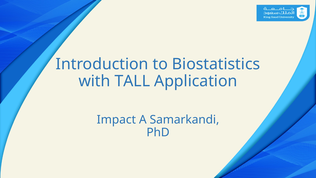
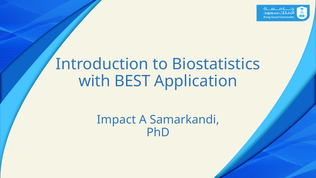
TALL: TALL -> BEST
